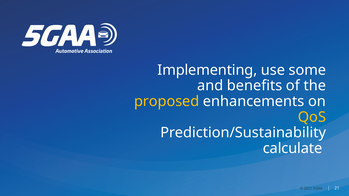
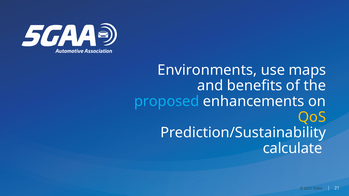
Implementing: Implementing -> Environments
some: some -> maps
proposed colour: yellow -> light blue
